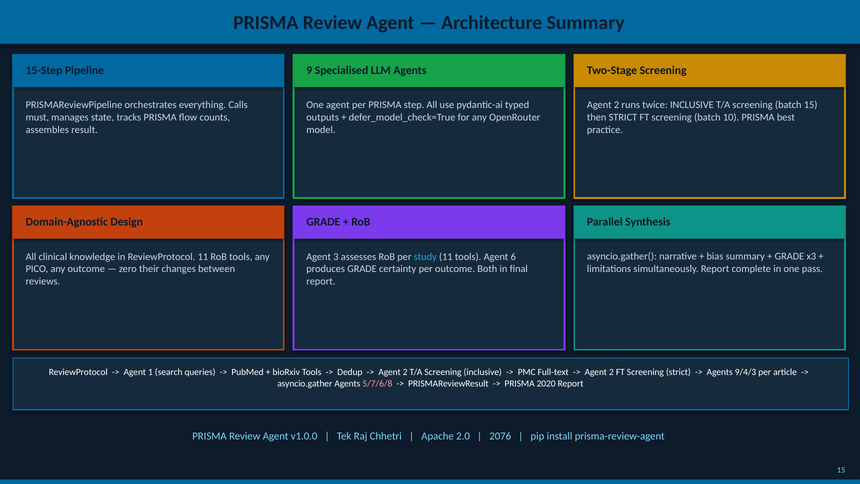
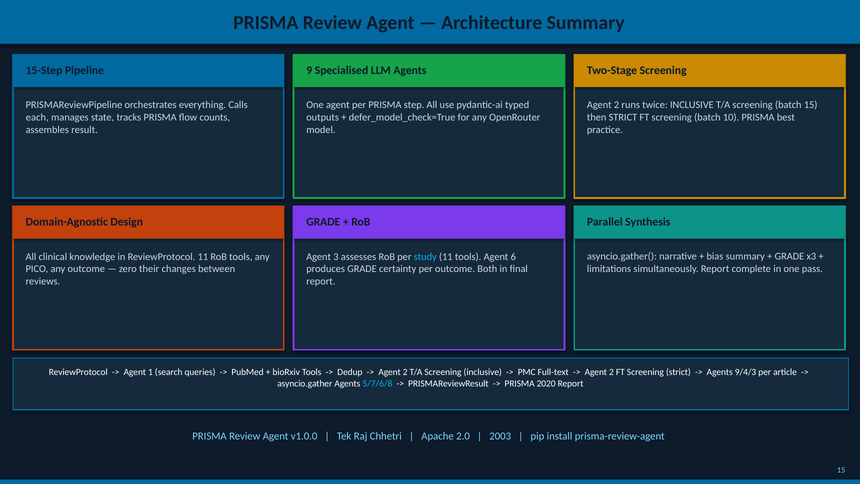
must: must -> each
5/7/6/8 colour: pink -> light blue
2076: 2076 -> 2003
